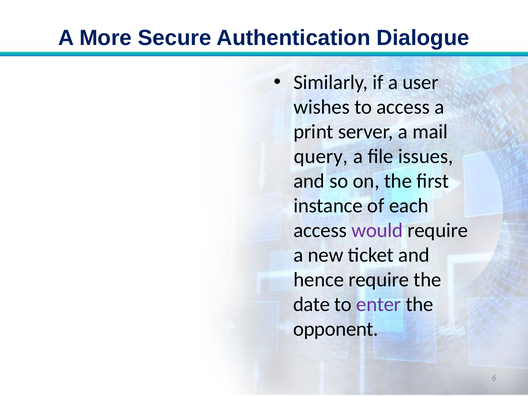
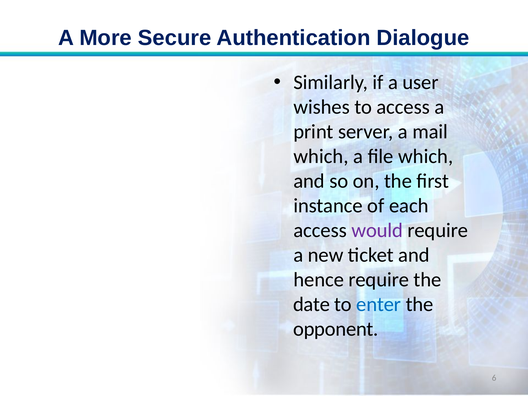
query at (321, 156): query -> which
file issues: issues -> which
enter colour: purple -> blue
